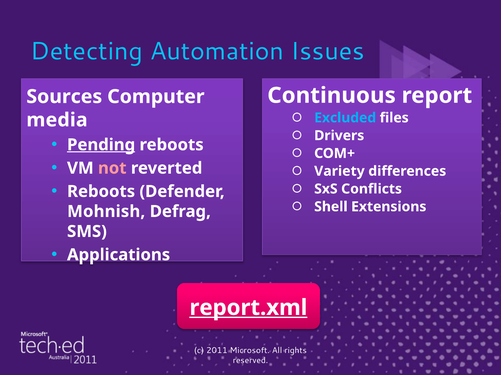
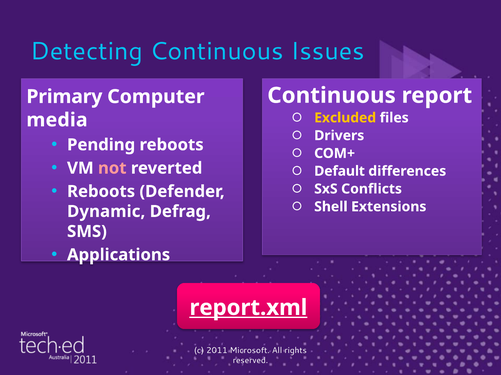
Detecting Automation: Automation -> Continuous
Sources: Sources -> Primary
Excluded colour: light blue -> yellow
Pending underline: present -> none
Variety: Variety -> Default
Mohnish: Mohnish -> Dynamic
